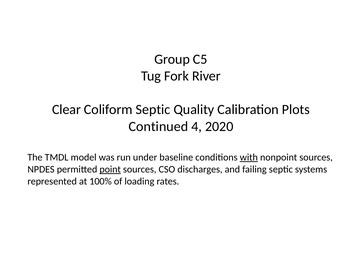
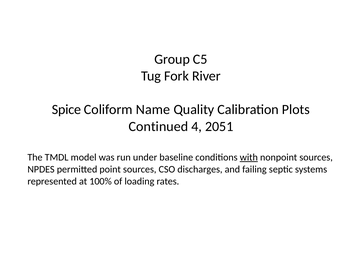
Clear: Clear -> Spice
Coliform Septic: Septic -> Name
2020: 2020 -> 2051
point underline: present -> none
